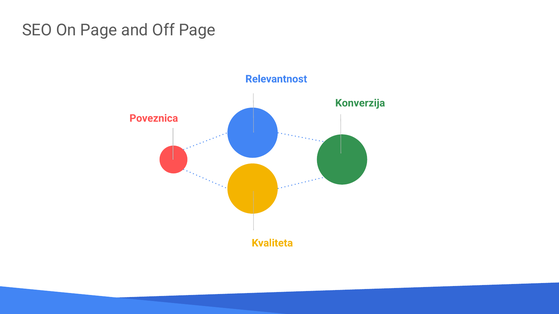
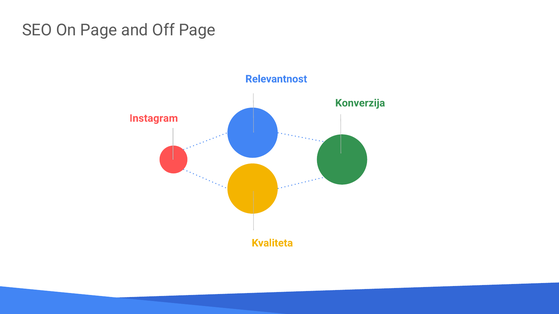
Poveznica: Poveznica -> Instagram
